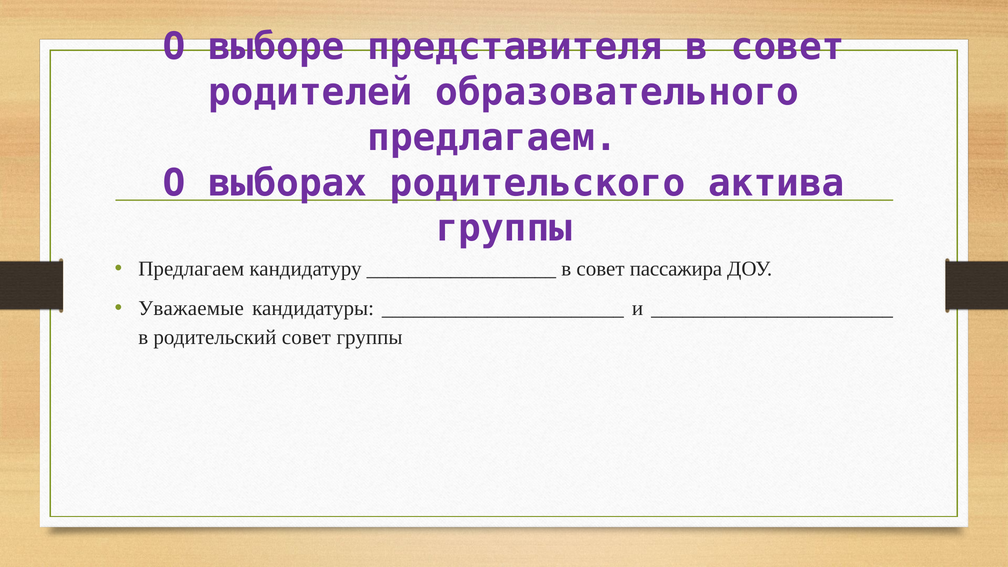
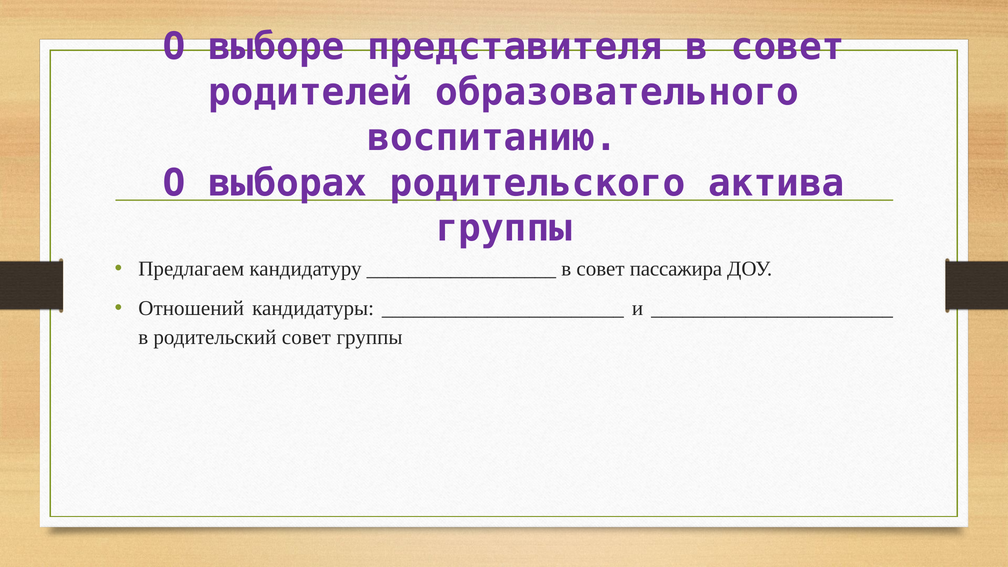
предлагаем at (492, 138): предлагаем -> воспитанию
Уважаемые: Уважаемые -> Отношений
